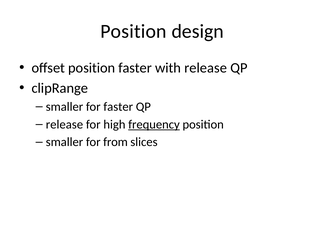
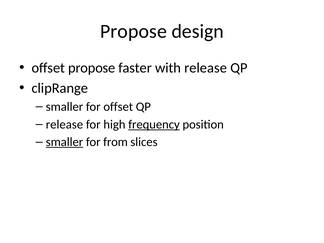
Position at (133, 31): Position -> Propose
offset position: position -> propose
for faster: faster -> offset
smaller at (64, 142) underline: none -> present
